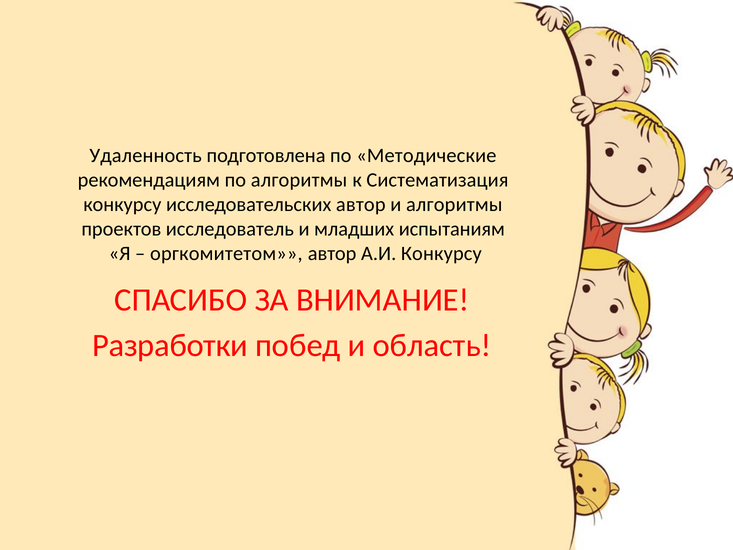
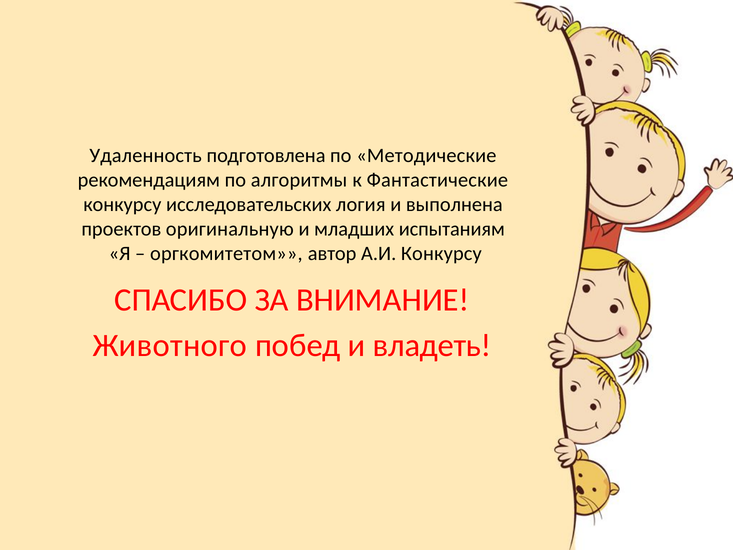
Систематизация: Систематизация -> Фантастические
исследовательских автор: автор -> логия
и алгоритмы: алгоритмы -> выполнена
исследователь: исследователь -> оригинальную
Разработки: Разработки -> Животного
область: область -> владеть
